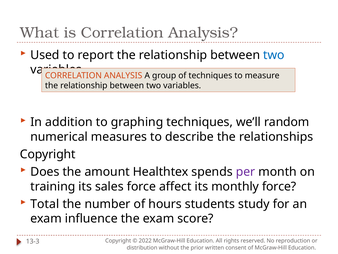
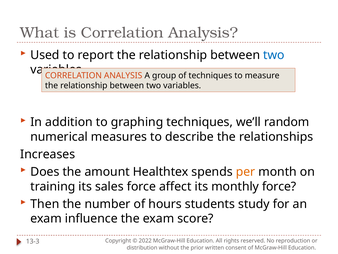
Copyright at (48, 154): Copyright -> Increases
per colour: purple -> orange
Total: Total -> Then
